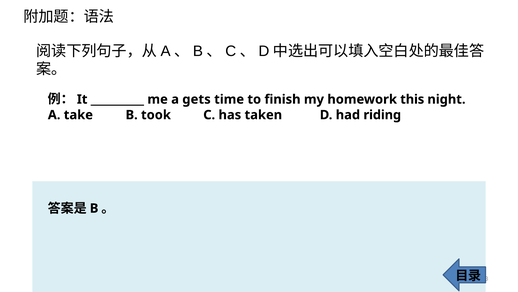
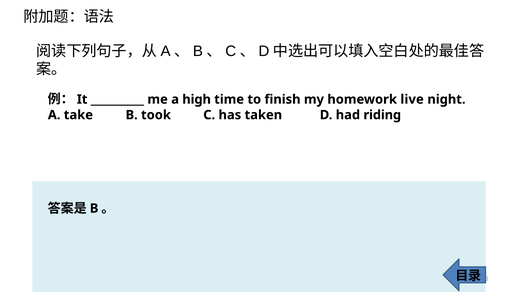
gets: gets -> high
this: this -> live
